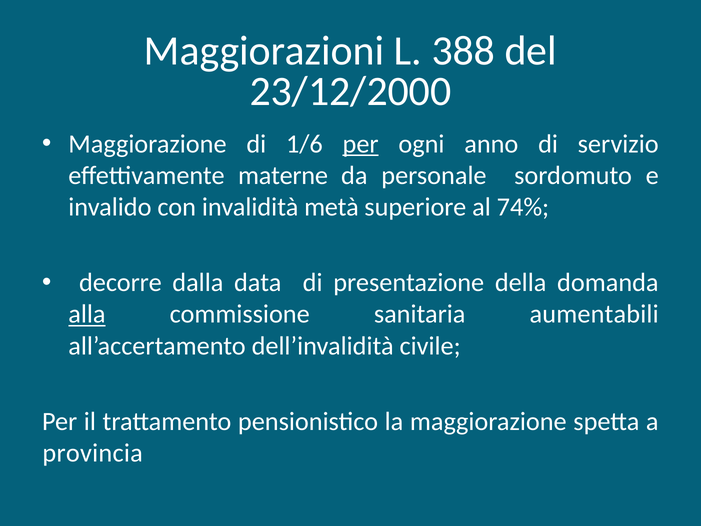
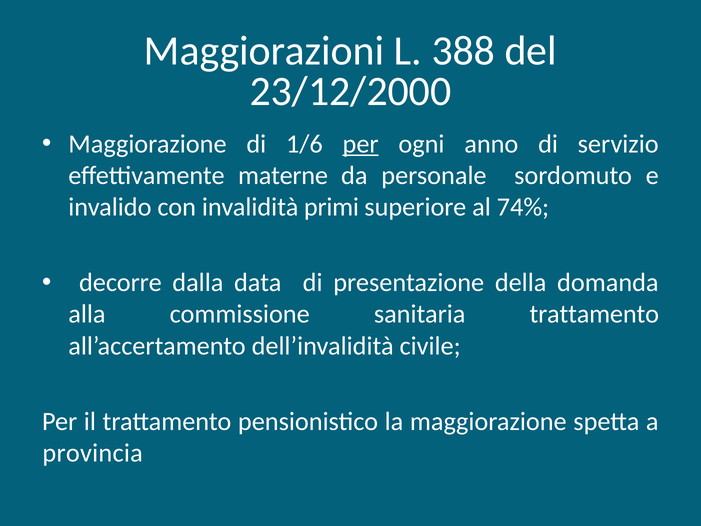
metà: metà -> primi
alla underline: present -> none
sanitaria aumentabili: aumentabili -> trattamento
